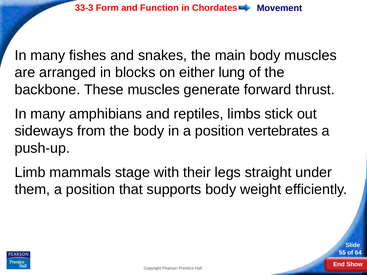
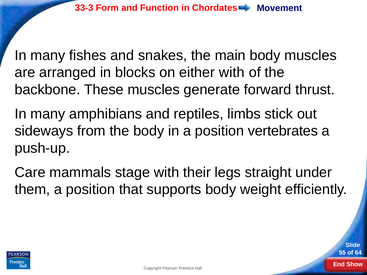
either lung: lung -> with
Limb: Limb -> Care
